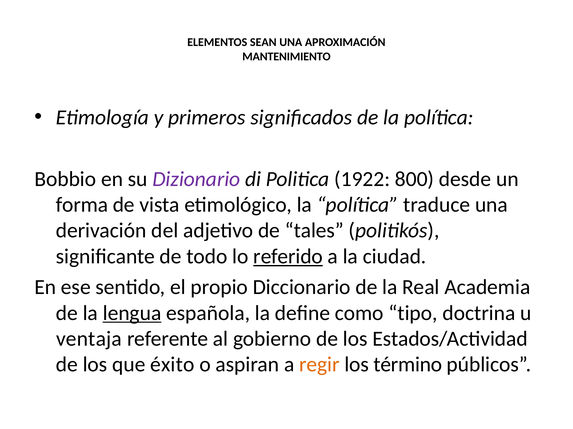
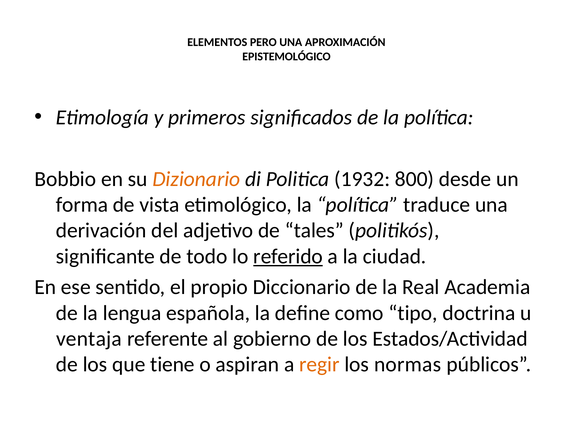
SEAN: SEAN -> PERO
MANTENIMIENTO: MANTENIMIENTO -> EPISTEMOLÓGICO
Dizionario colour: purple -> orange
1922: 1922 -> 1932
lengua underline: present -> none
éxito: éxito -> tiene
término: término -> normas
